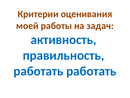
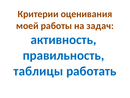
работать at (38, 71): работать -> таблицы
